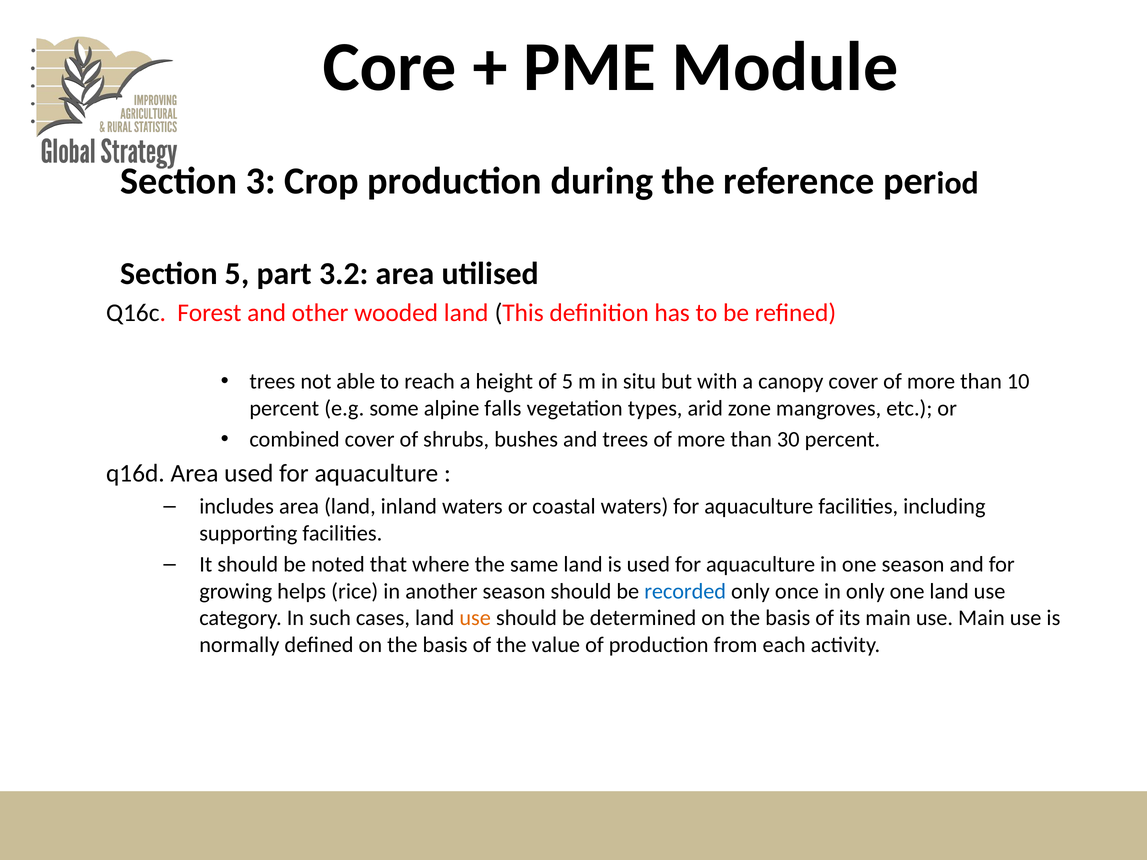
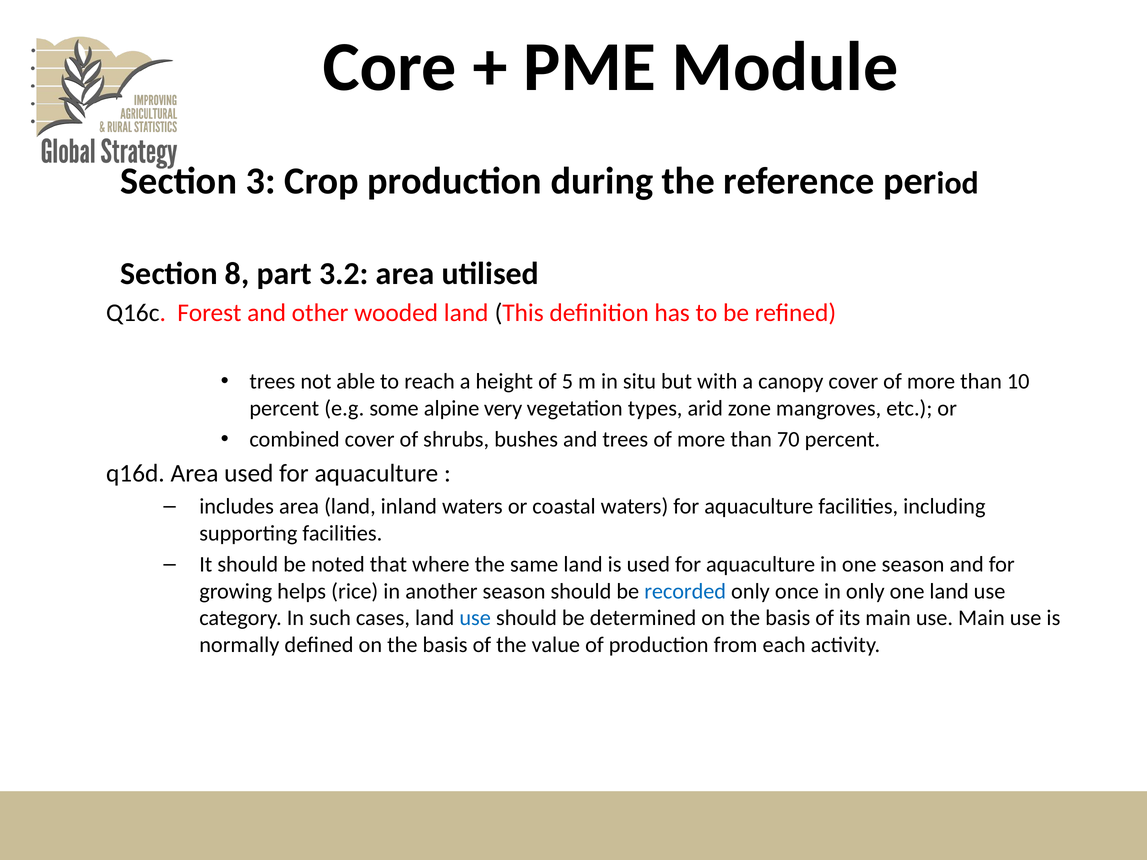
Section 5: 5 -> 8
falls: falls -> very
30: 30 -> 70
use at (475, 618) colour: orange -> blue
